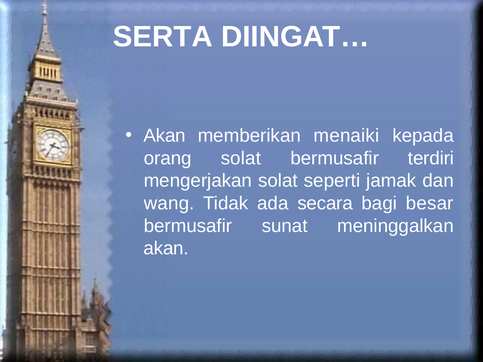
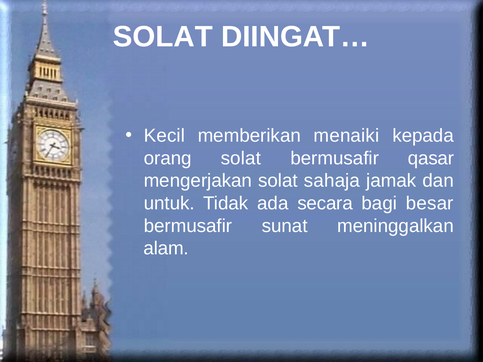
SERTA at (163, 37): SERTA -> SOLAT
Akan at (165, 136): Akan -> Kecil
terdiri: terdiri -> qasar
seperti: seperti -> sahaja
wang: wang -> untuk
akan at (166, 249): akan -> alam
